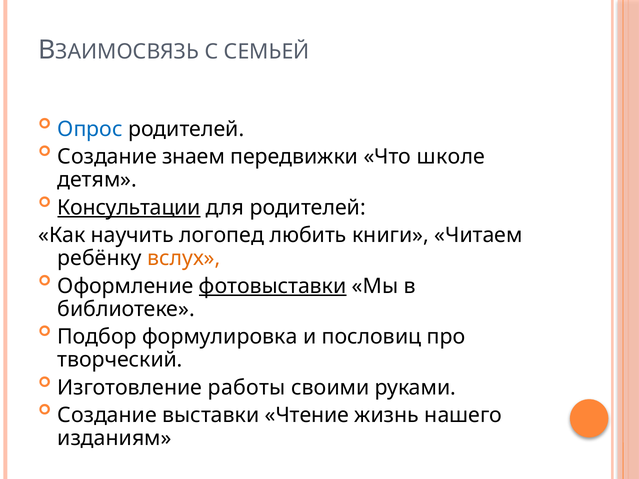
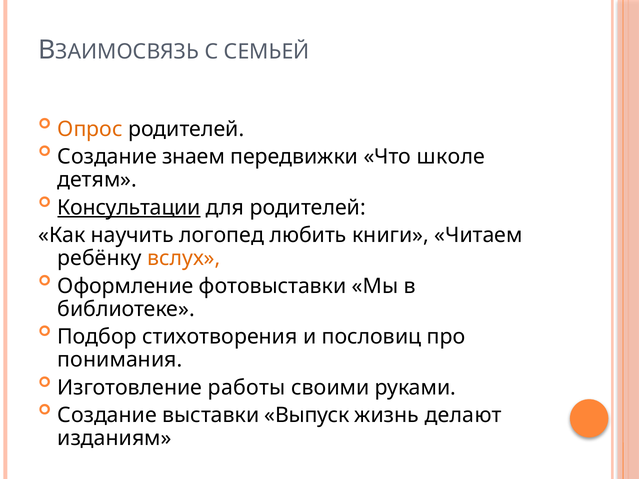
Опрос colour: blue -> orange
фотовыставки underline: present -> none
формулировка: формулировка -> стихотворения
творческий: творческий -> понимания
Чтение: Чтение -> Выпуск
нашего: нашего -> делают
